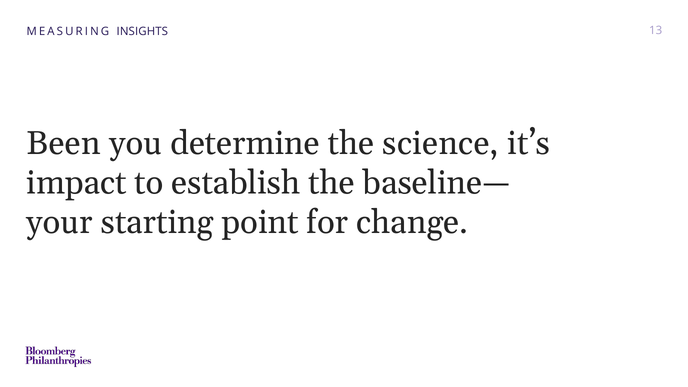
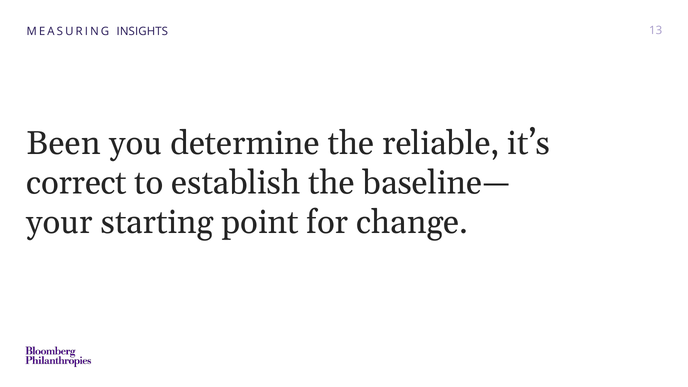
science: science -> reliable
impact: impact -> correct
